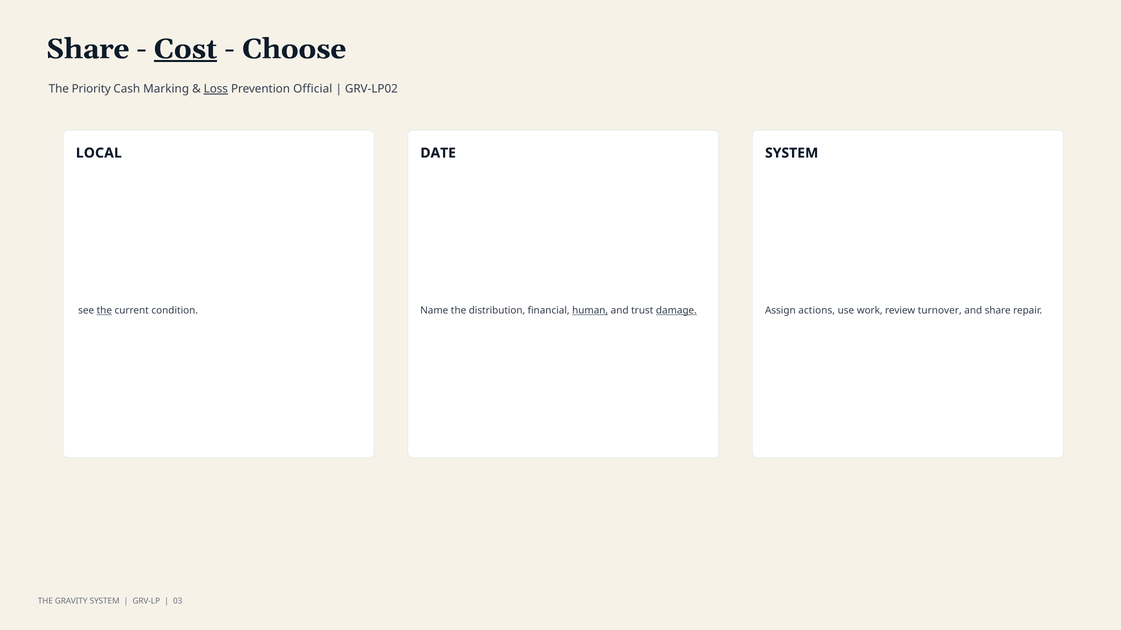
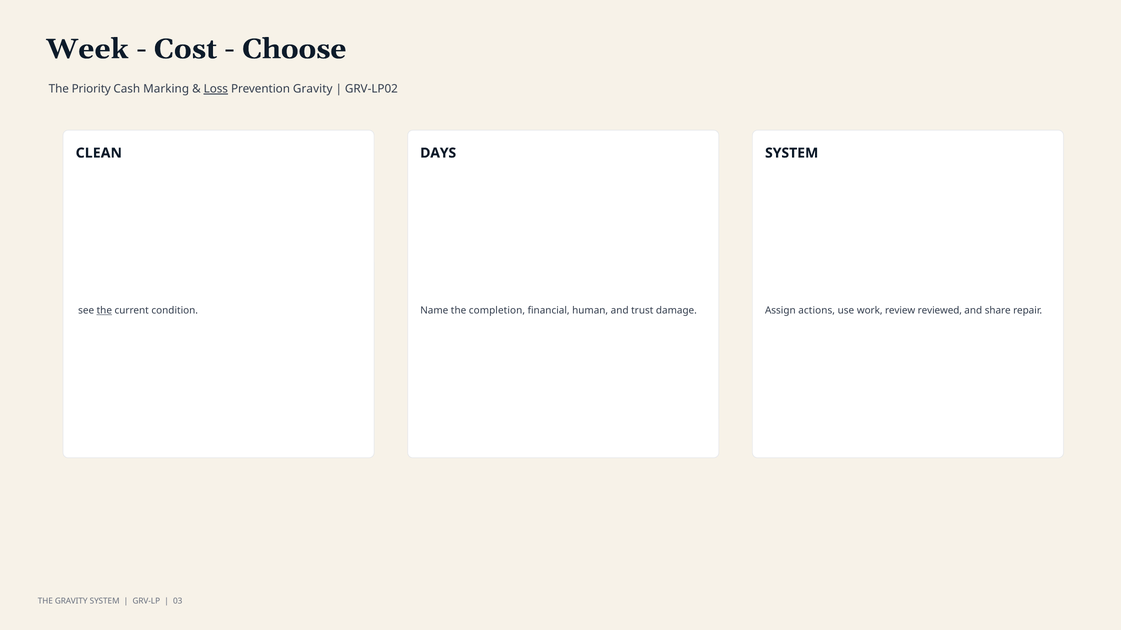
Share at (88, 49): Share -> Week
Cost underline: present -> none
Prevention Official: Official -> Gravity
LOCAL: LOCAL -> CLEAN
DATE: DATE -> DAYS
distribution: distribution -> completion
human underline: present -> none
damage underline: present -> none
turnover: turnover -> reviewed
